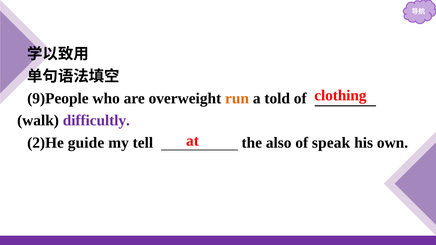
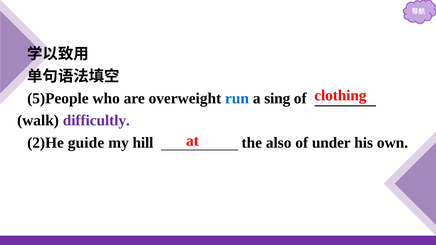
9)People: 9)People -> 5)People
run colour: orange -> blue
told: told -> sing
tell: tell -> hill
speak: speak -> under
